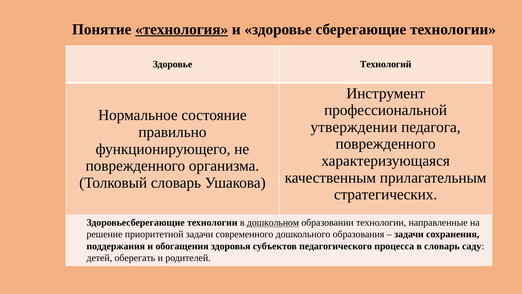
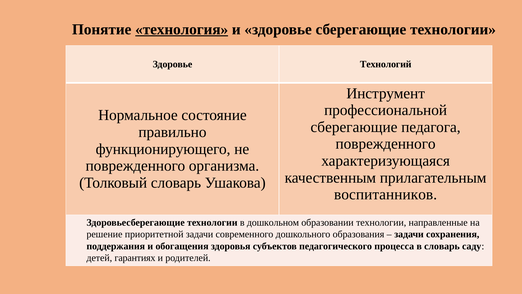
утверждении at (354, 127): утверждении -> сберегающие
стратегических: стратегических -> воспитанников
дошкольном underline: present -> none
оберегать: оберегать -> гарантиях
